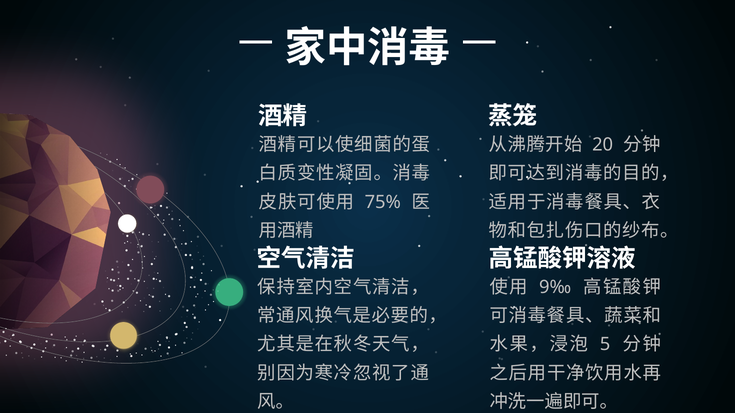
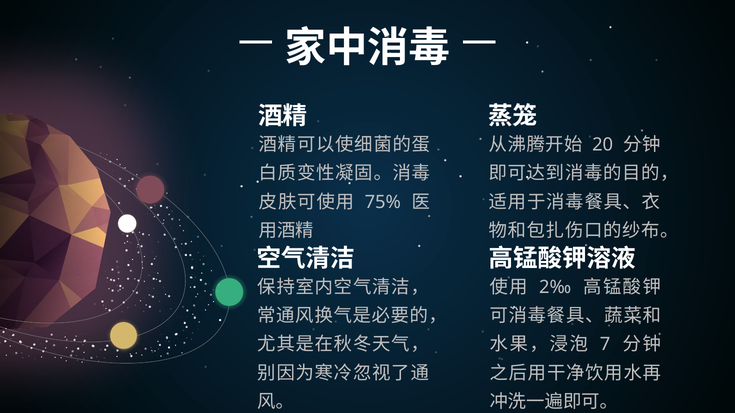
9‰: 9‰ -> 2‰
5: 5 -> 7
